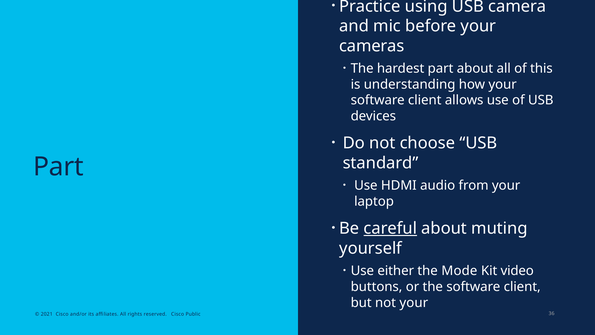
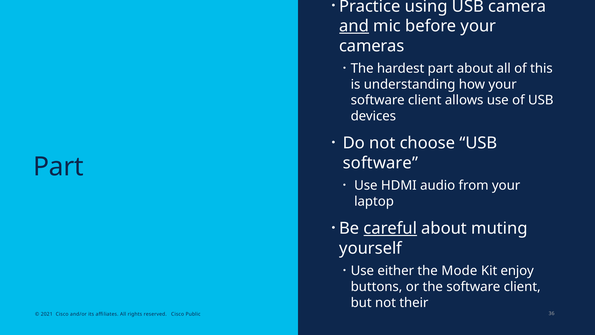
and underline: none -> present
standard at (381, 163): standard -> software
video: video -> enjoy
not your: your -> their
